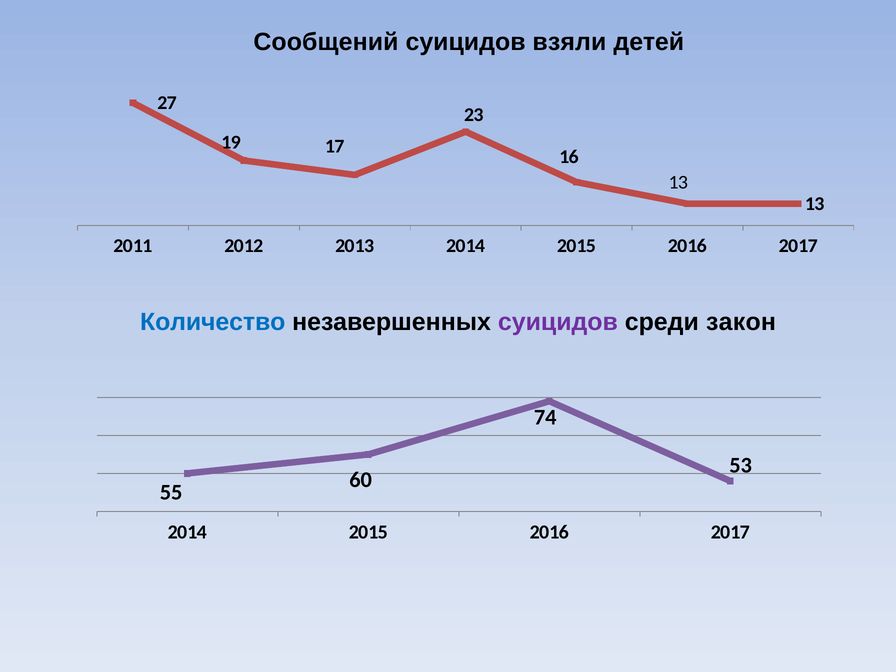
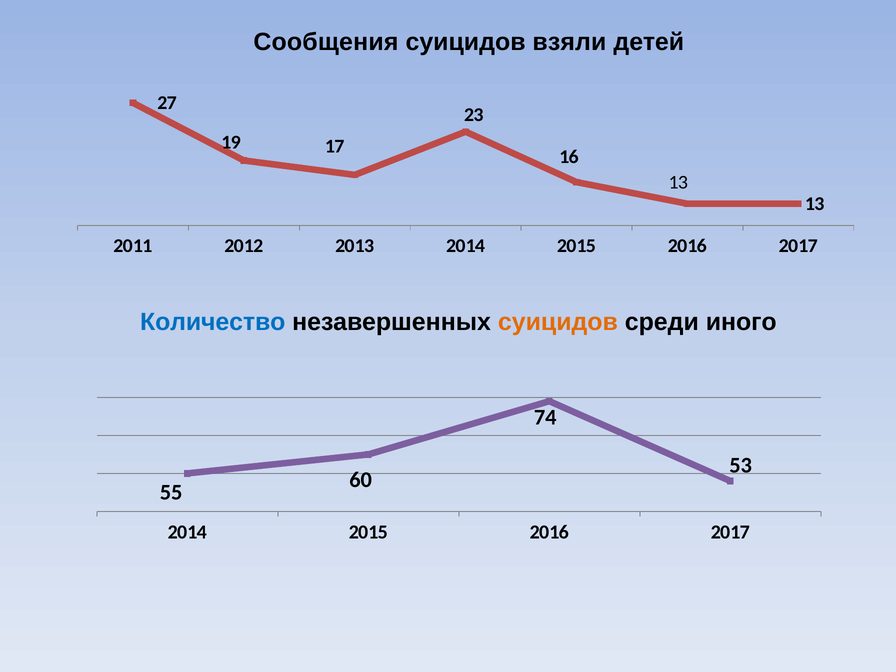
Сообщений: Сообщений -> Сообщения
суицидов at (558, 322) colour: purple -> orange
закон: закон -> иного
